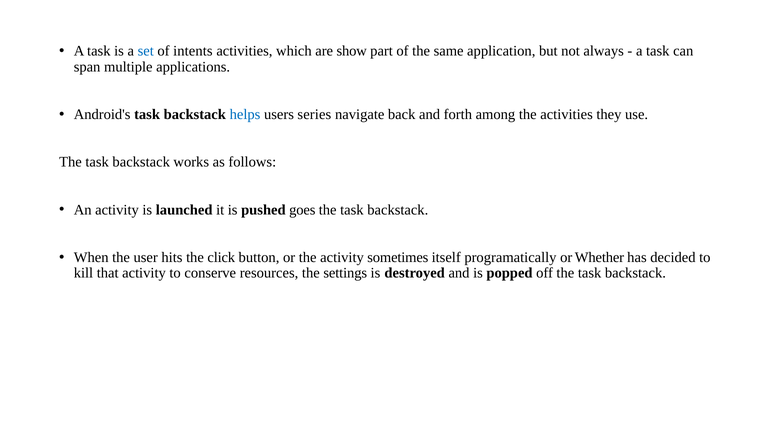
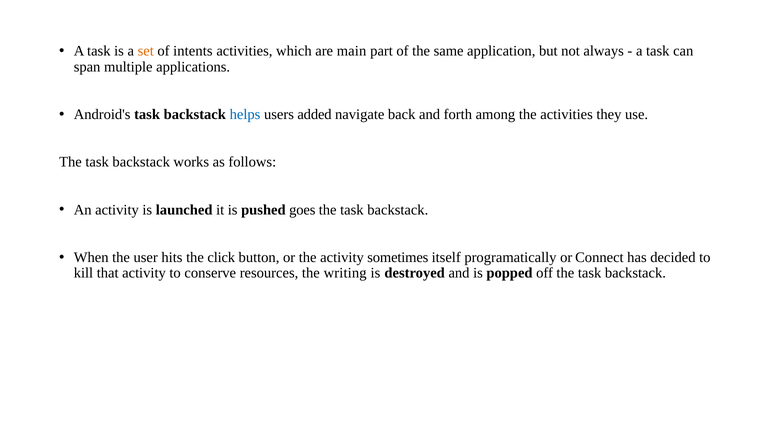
set colour: blue -> orange
show: show -> main
series: series -> added
Whether: Whether -> Connect
settings: settings -> writing
